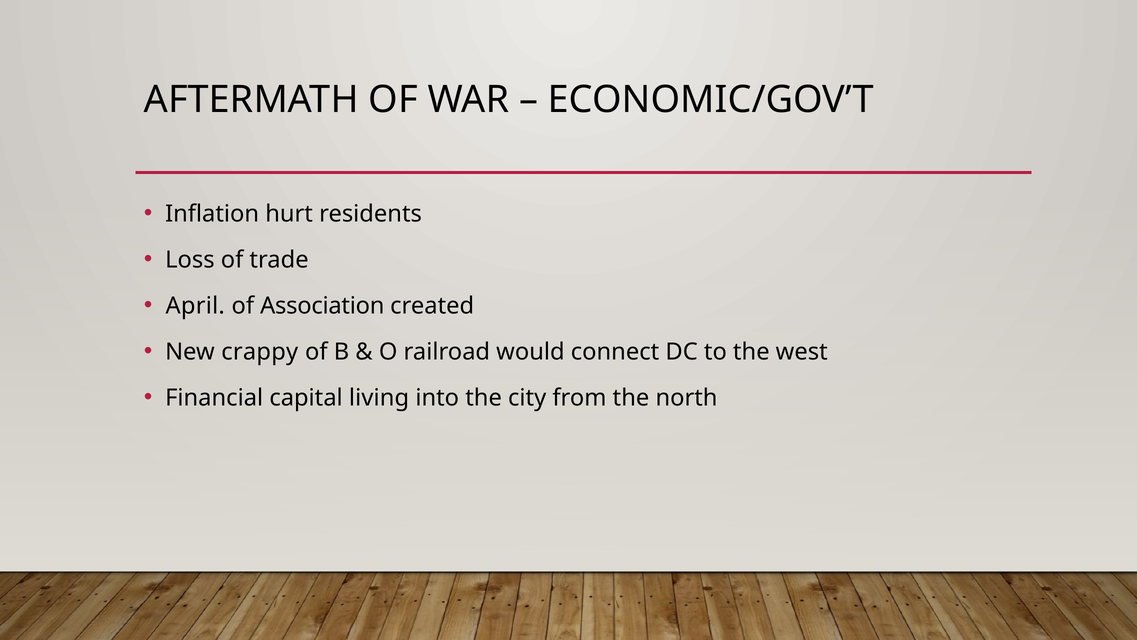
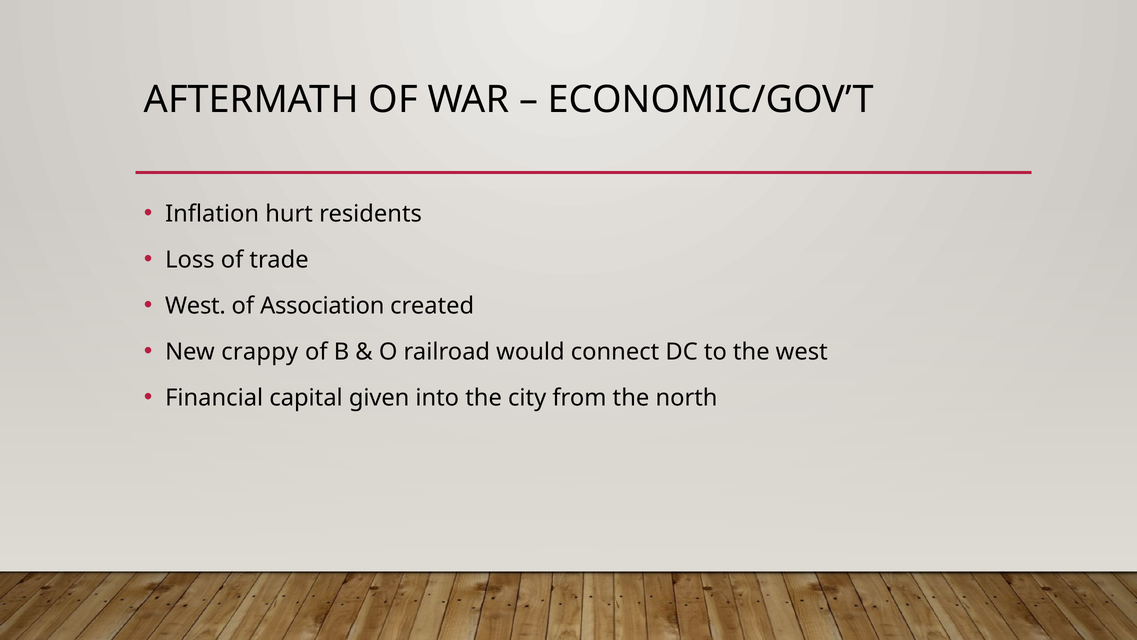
April at (195, 306): April -> West
living: living -> given
